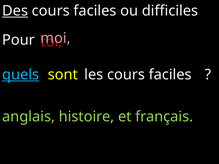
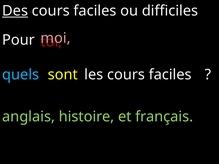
quels underline: present -> none
